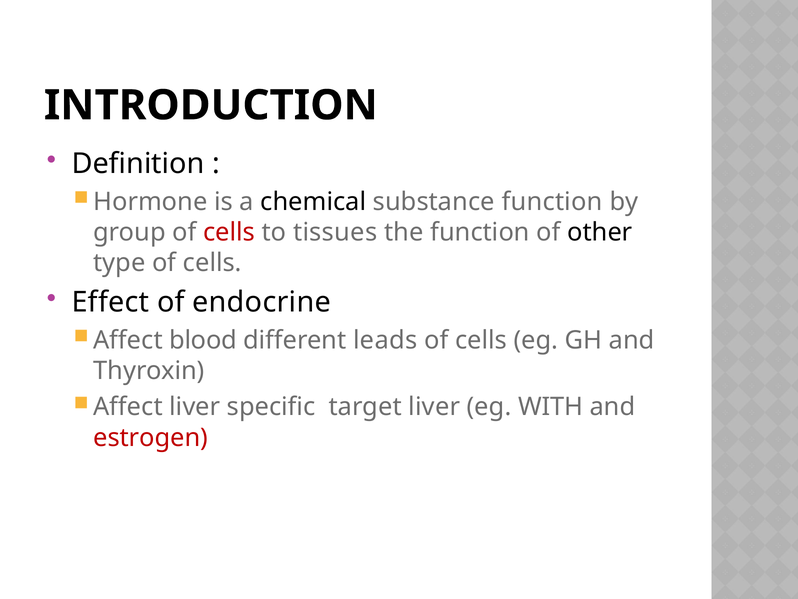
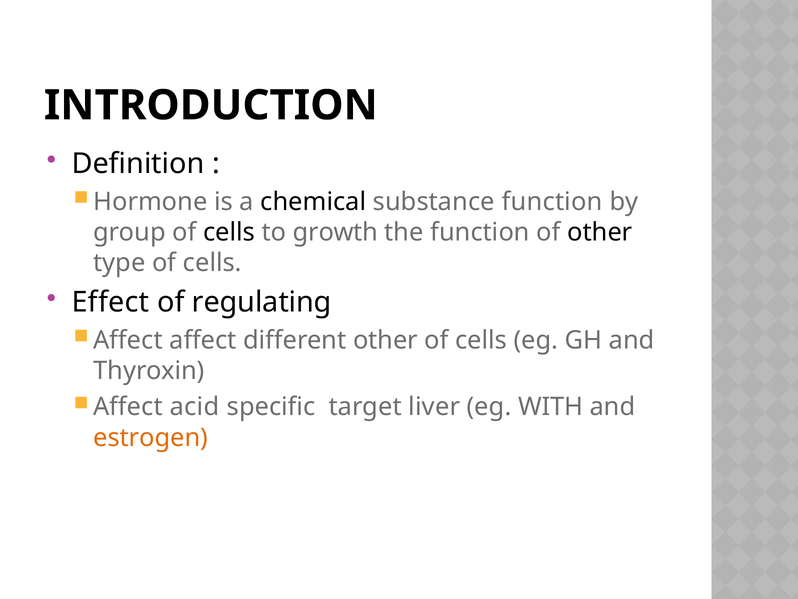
cells at (229, 232) colour: red -> black
tissues: tissues -> growth
endocrine: endocrine -> regulating
Affect blood: blood -> affect
different leads: leads -> other
Affect liver: liver -> acid
estrogen colour: red -> orange
